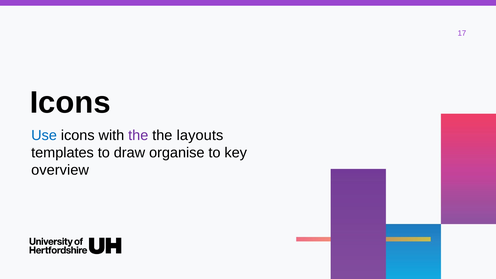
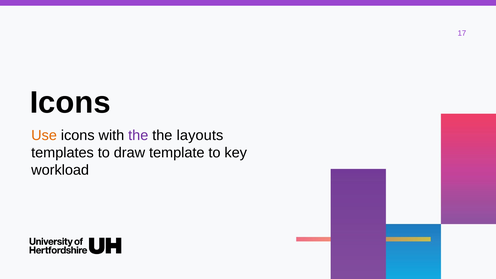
Use colour: blue -> orange
organise: organise -> template
overview: overview -> workload
